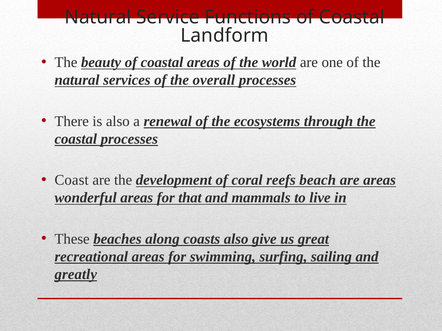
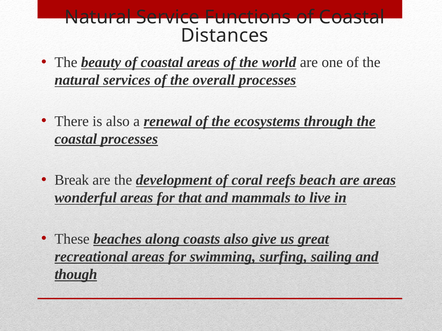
Landform: Landform -> Distances
Coast: Coast -> Break
greatly: greatly -> though
